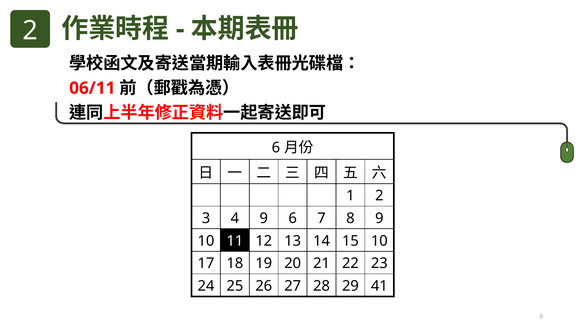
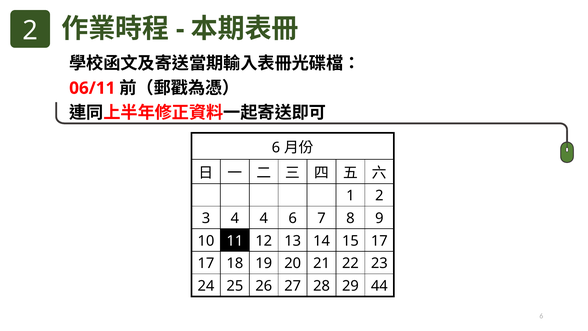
4 9: 9 -> 4
15 10: 10 -> 17
41: 41 -> 44
